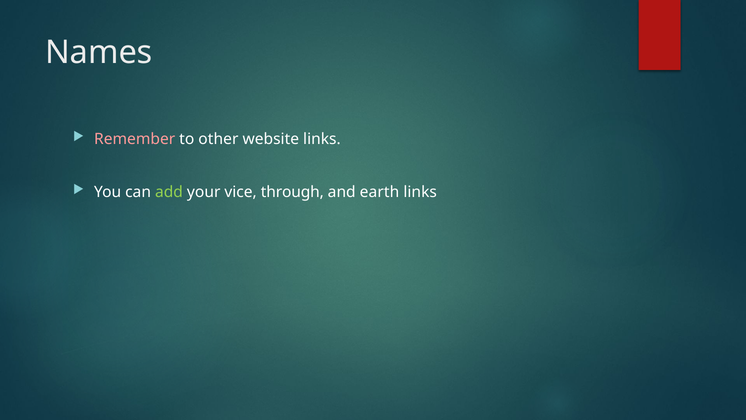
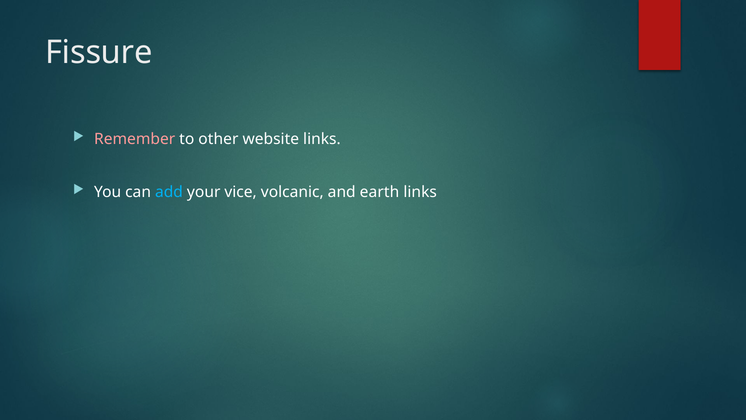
Names: Names -> Fissure
add colour: light green -> light blue
through: through -> volcanic
